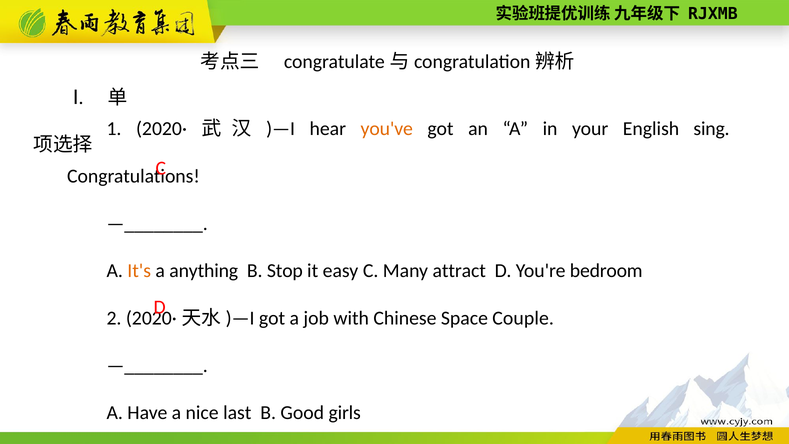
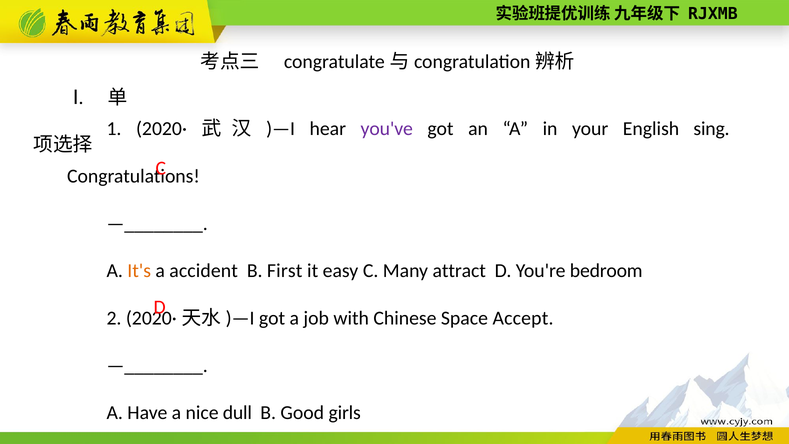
you've colour: orange -> purple
anything: anything -> accident
Stop: Stop -> First
Couple: Couple -> Accept
last: last -> dull
